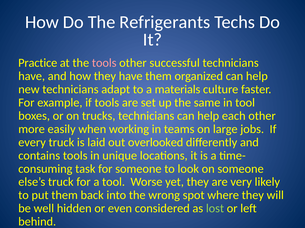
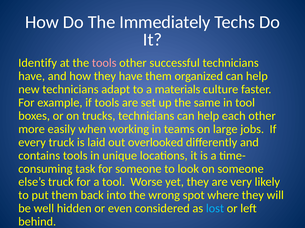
Refrigerants: Refrigerants -> Immediately
Practice: Practice -> Identify
lost colour: light green -> light blue
